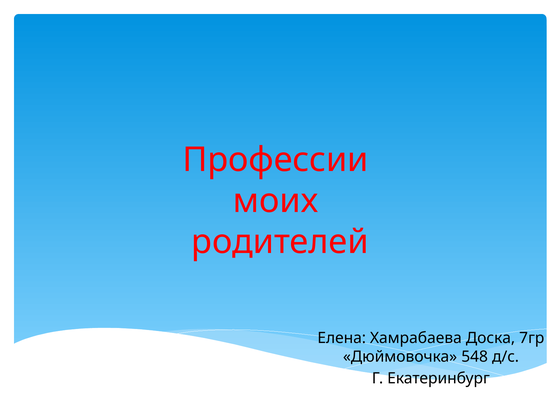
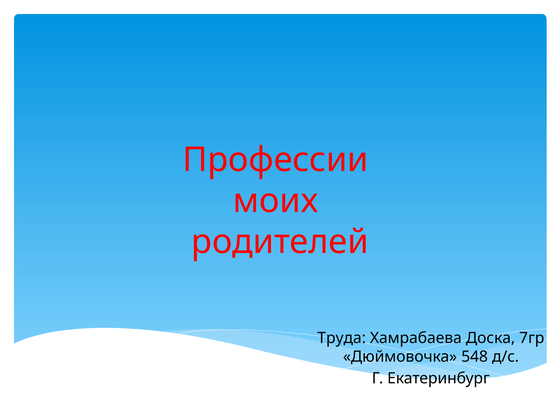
Елена: Елена -> Труда
